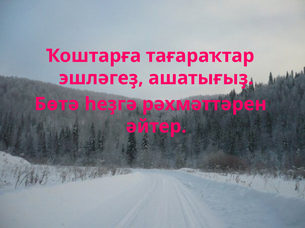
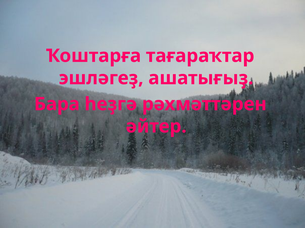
Бөтә: Бөтә -> Бара
